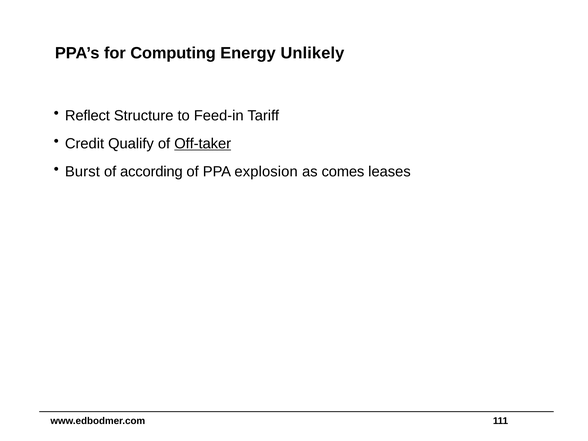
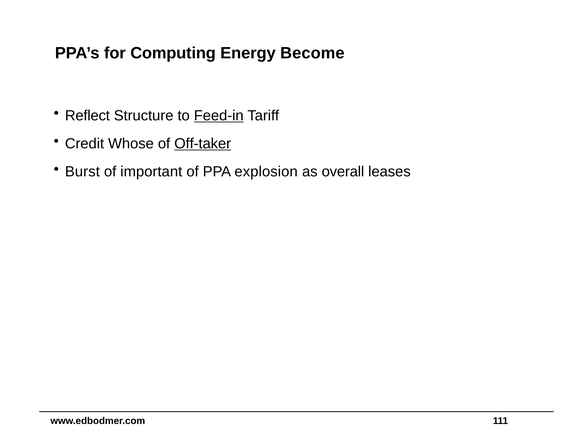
Unlikely: Unlikely -> Become
Feed-in underline: none -> present
Qualify: Qualify -> Whose
according: according -> important
comes: comes -> overall
